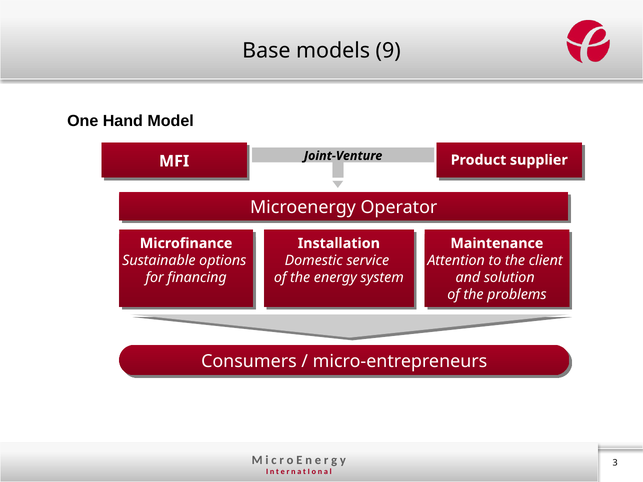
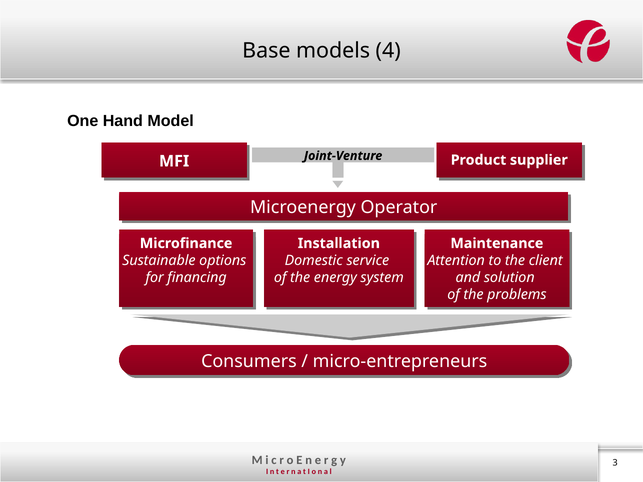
9: 9 -> 4
